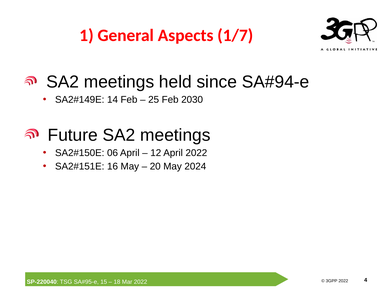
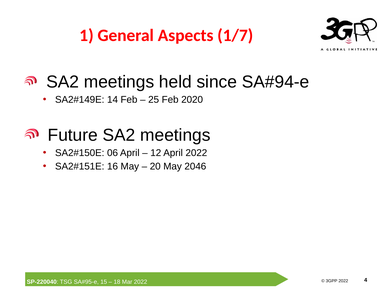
2030: 2030 -> 2020
2024: 2024 -> 2046
